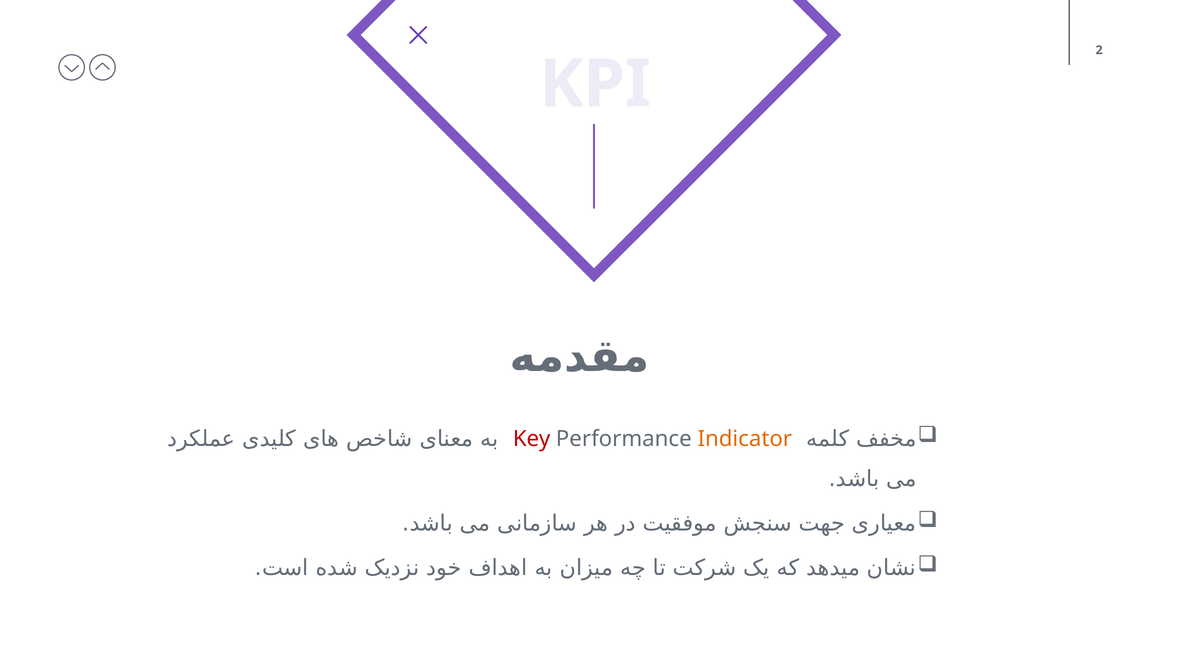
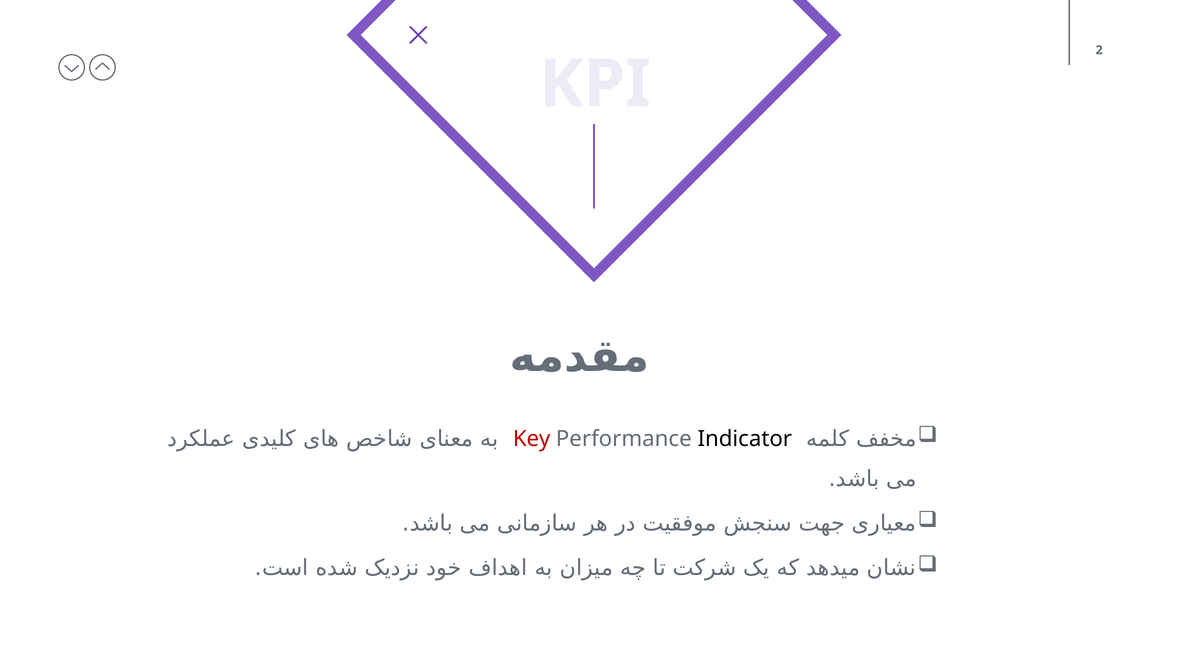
Indicator colour: orange -> black
